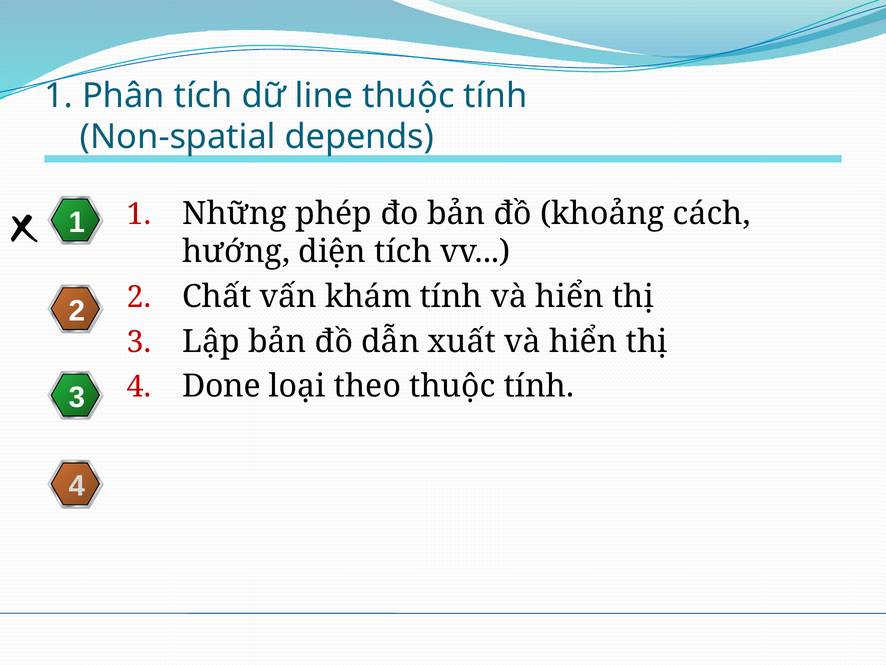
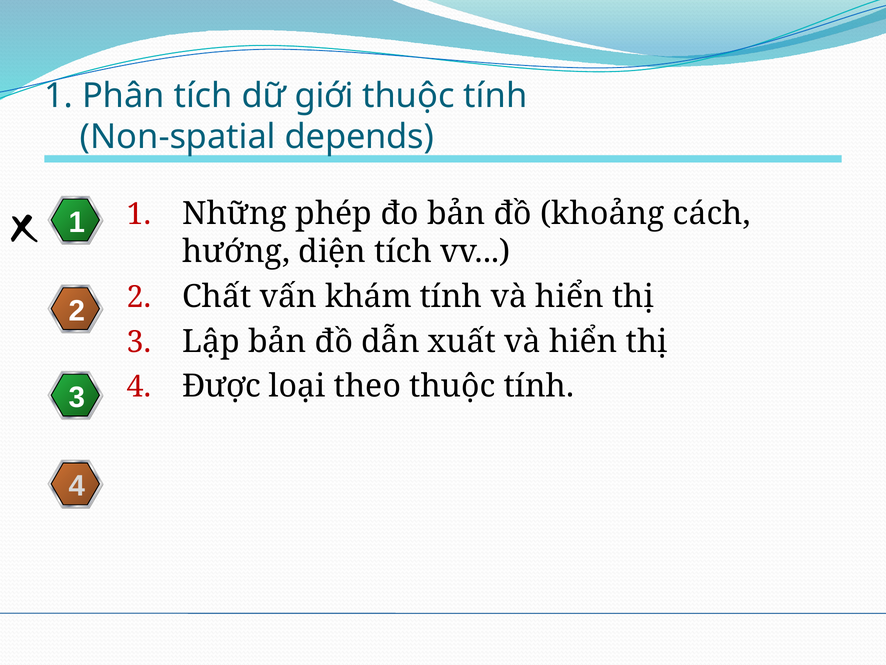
line: line -> giới
Done: Done -> Được
